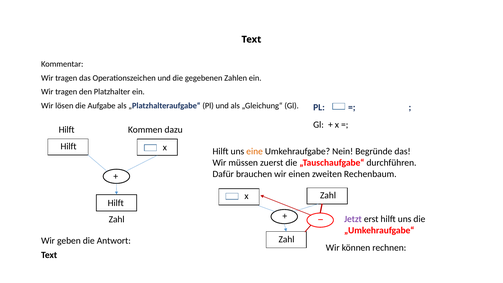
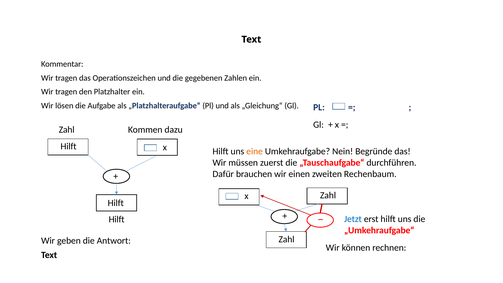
Hilft at (67, 130): Hilft -> Zahl
Jetzt colour: purple -> blue
Zahl at (117, 219): Zahl -> Hilft
